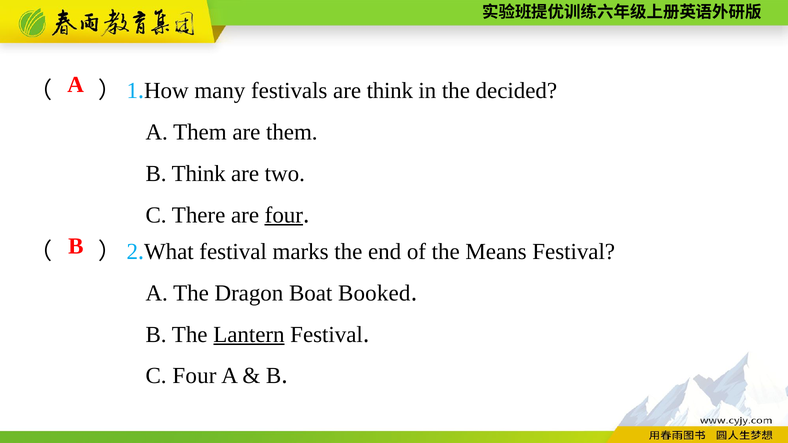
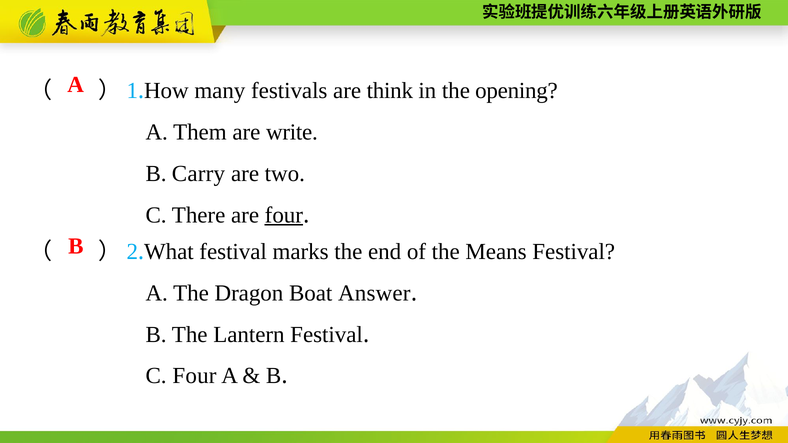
decided: decided -> opening
are them: them -> write
B Think: Think -> Carry
Booked: Booked -> Answer
Lantern underline: present -> none
